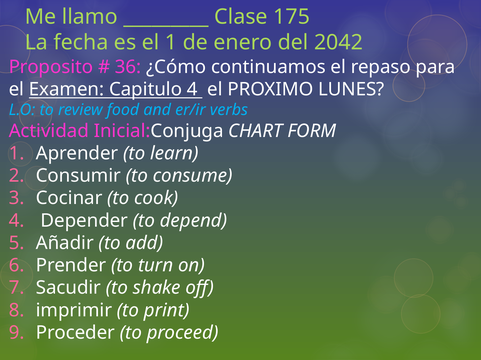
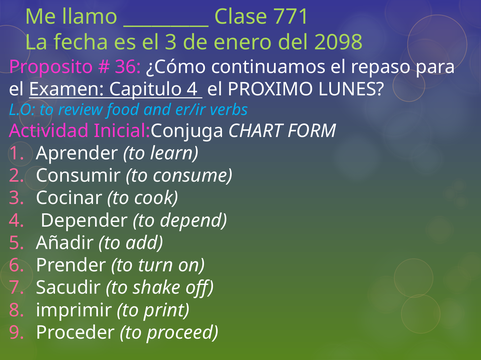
175: 175 -> 771
el 1: 1 -> 3
2042: 2042 -> 2098
